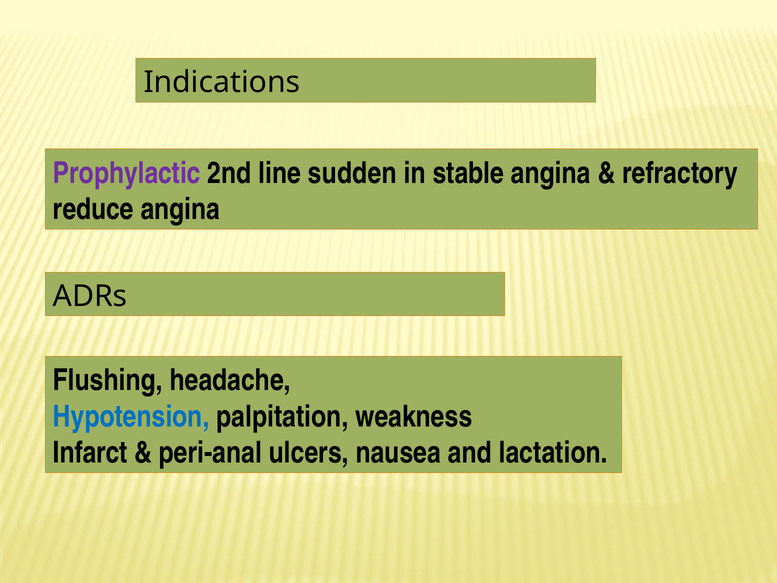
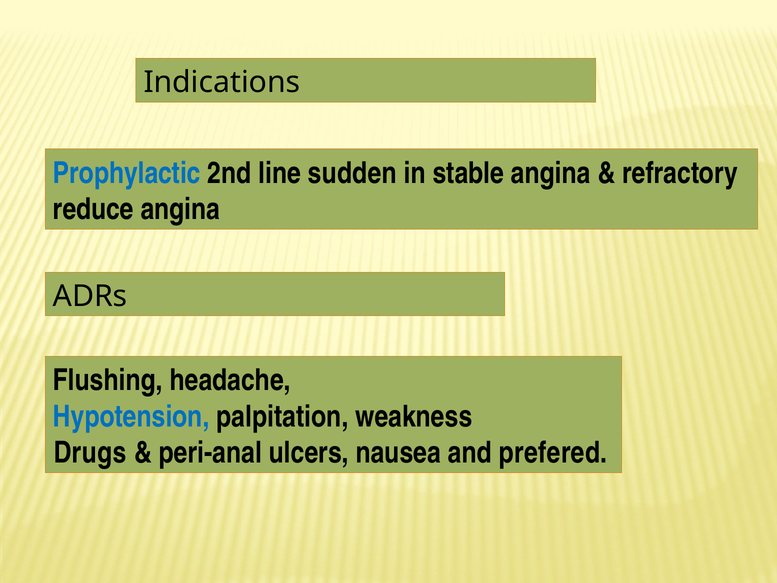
Prophylactic colour: purple -> blue
Infarct: Infarct -> Drugs
lactation: lactation -> prefered
